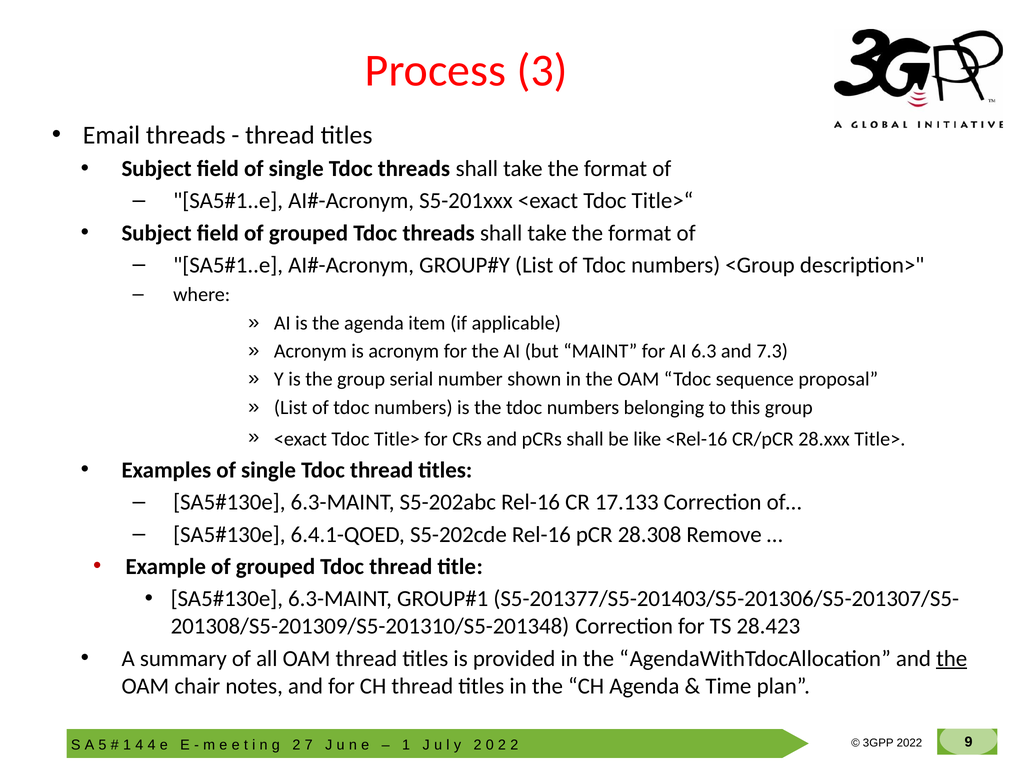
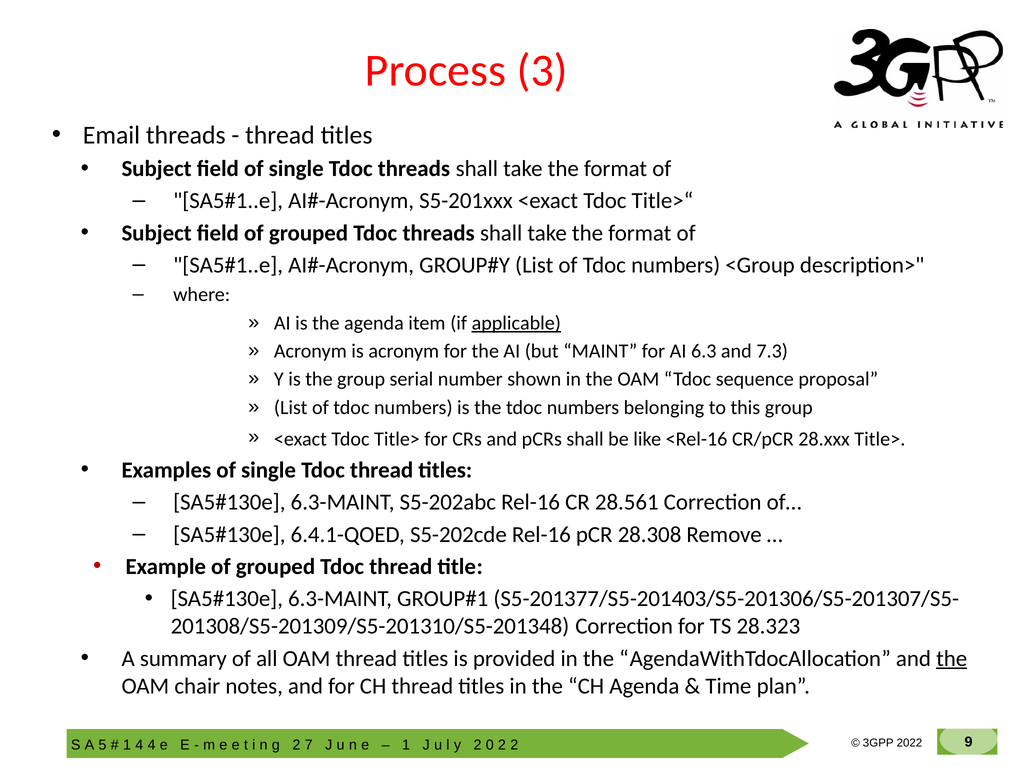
applicable underline: none -> present
17.133: 17.133 -> 28.561
28.423: 28.423 -> 28.323
